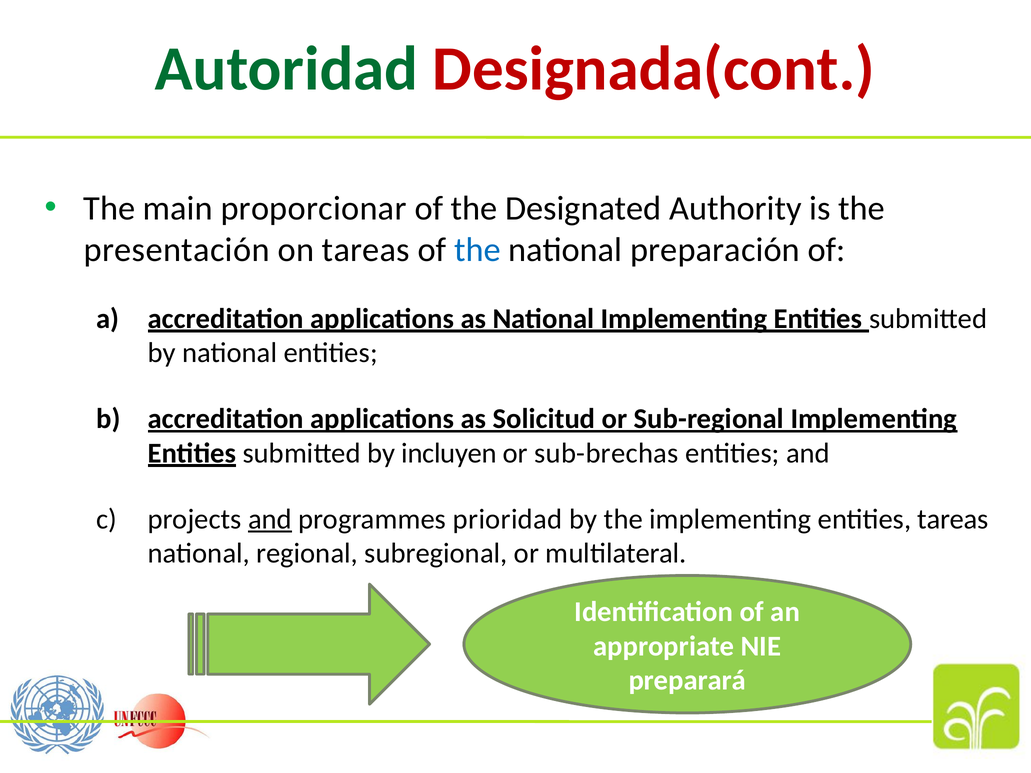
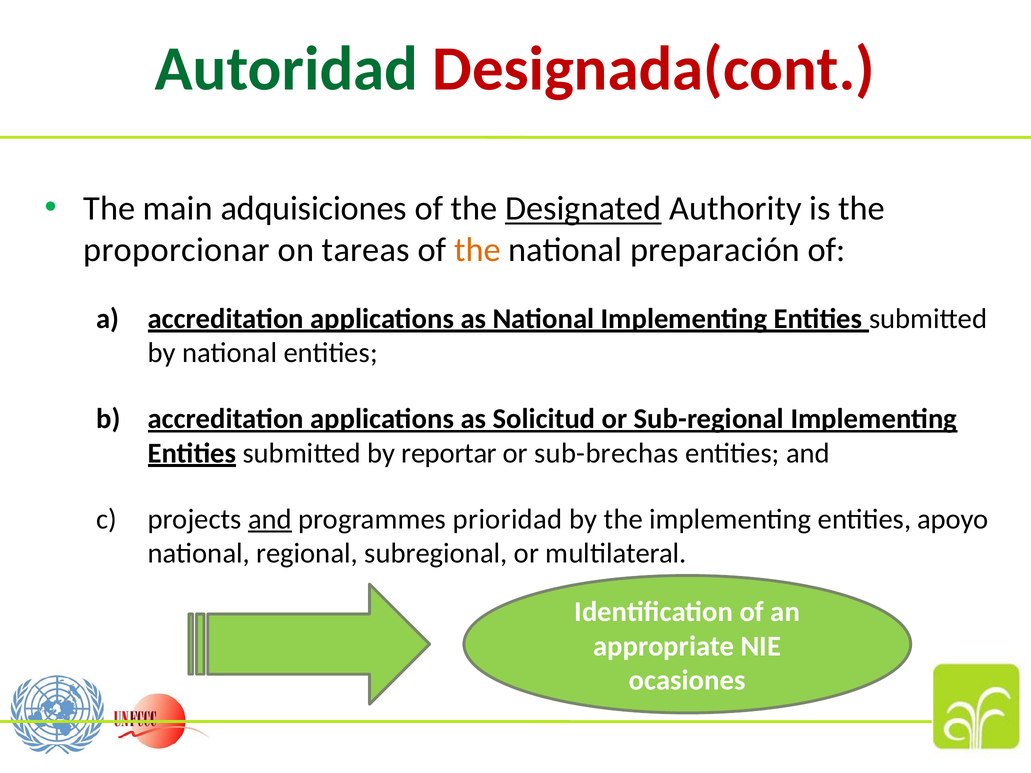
proporcionar: proporcionar -> adquisiciones
Designated underline: none -> present
presentación: presentación -> proporcionar
the at (477, 250) colour: blue -> orange
incluyen: incluyen -> reportar
entities tareas: tareas -> apoyo
preparará: preparará -> ocasiones
